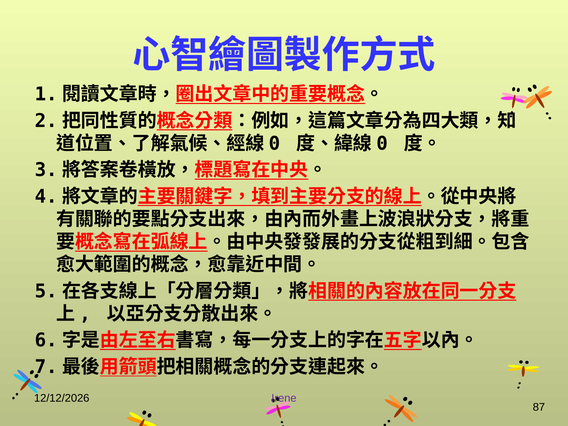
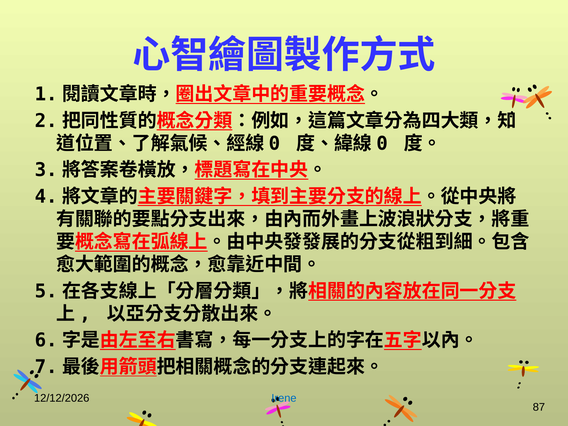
Irene colour: purple -> blue
